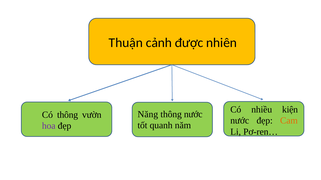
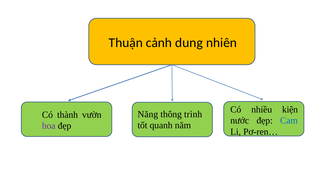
được: được -> dung
thông nước: nước -> trình
Có thông: thông -> thành
Cam colour: orange -> blue
